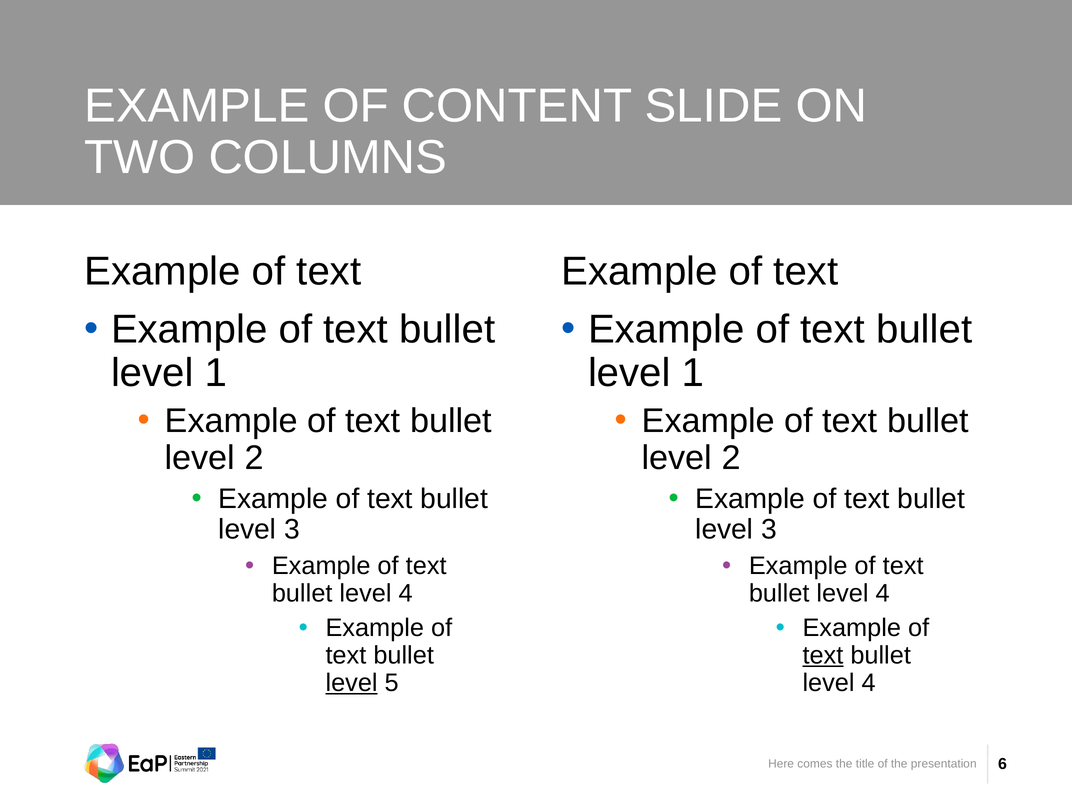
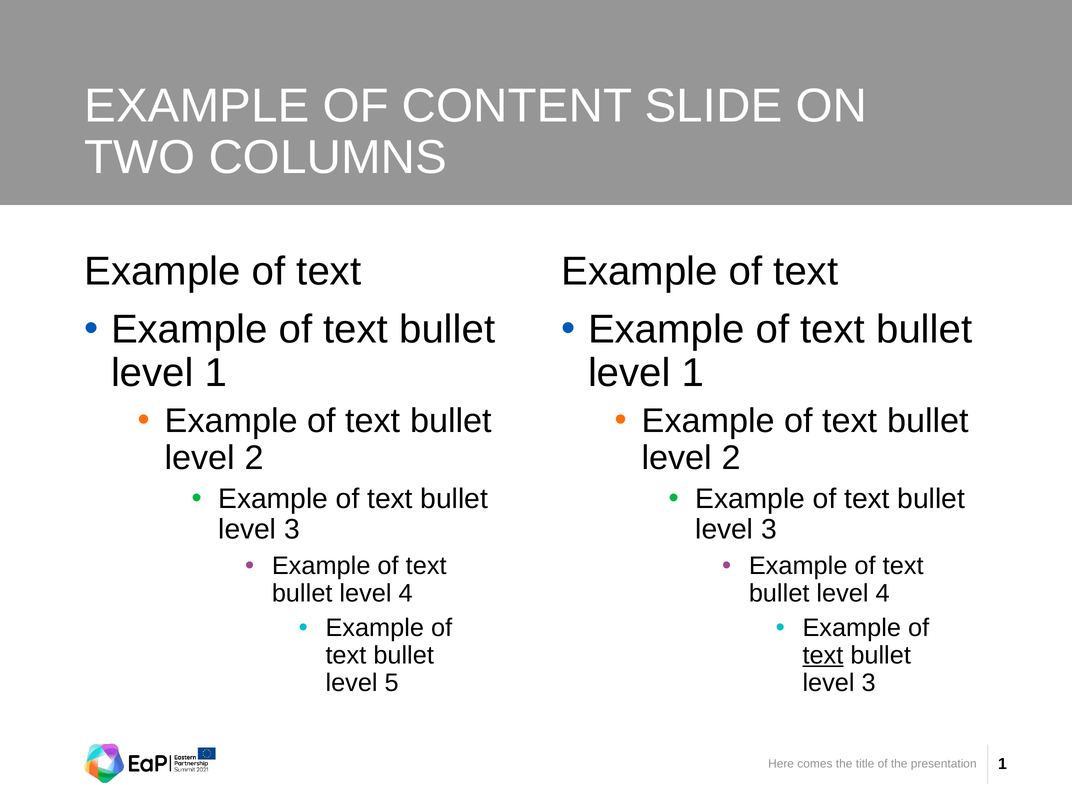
level at (352, 683) underline: present -> none
4 at (869, 683): 4 -> 3
6 at (1003, 764): 6 -> 1
